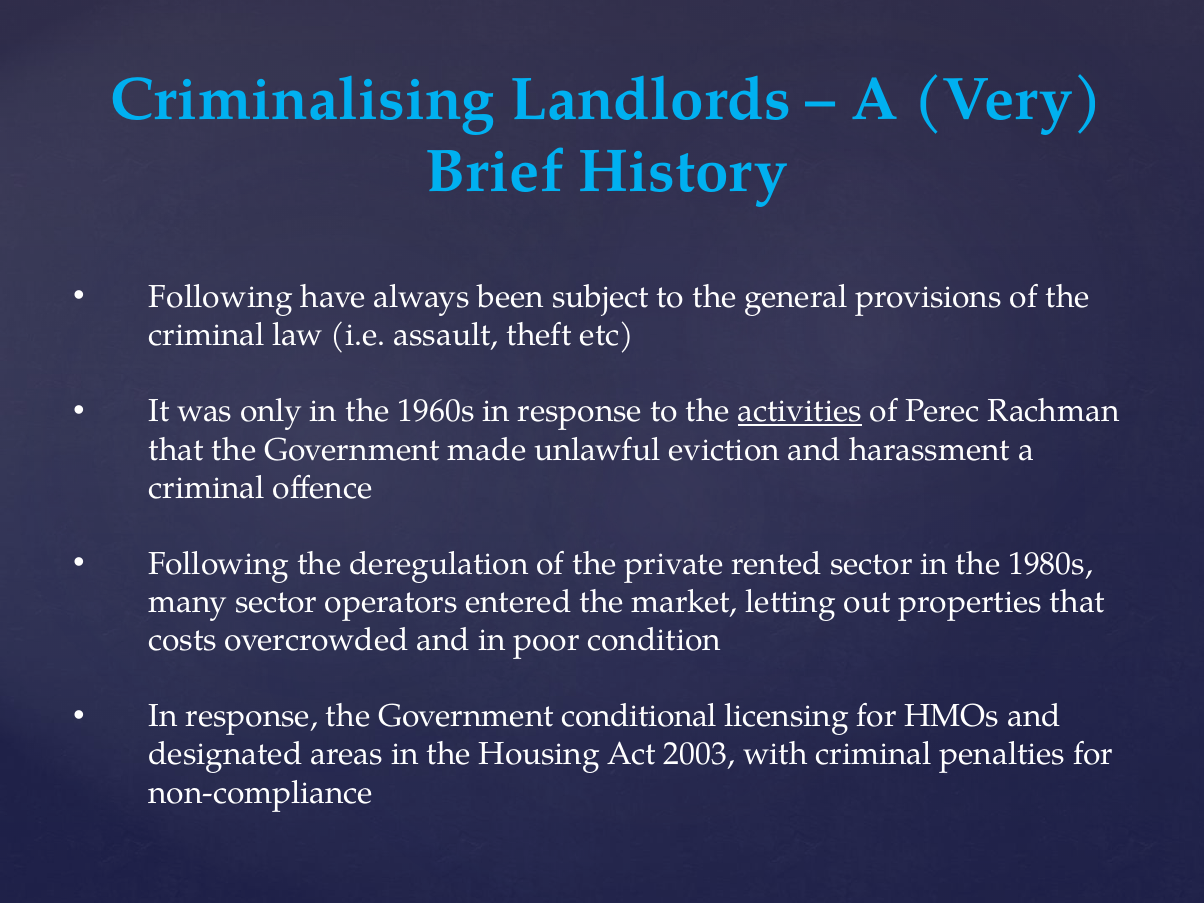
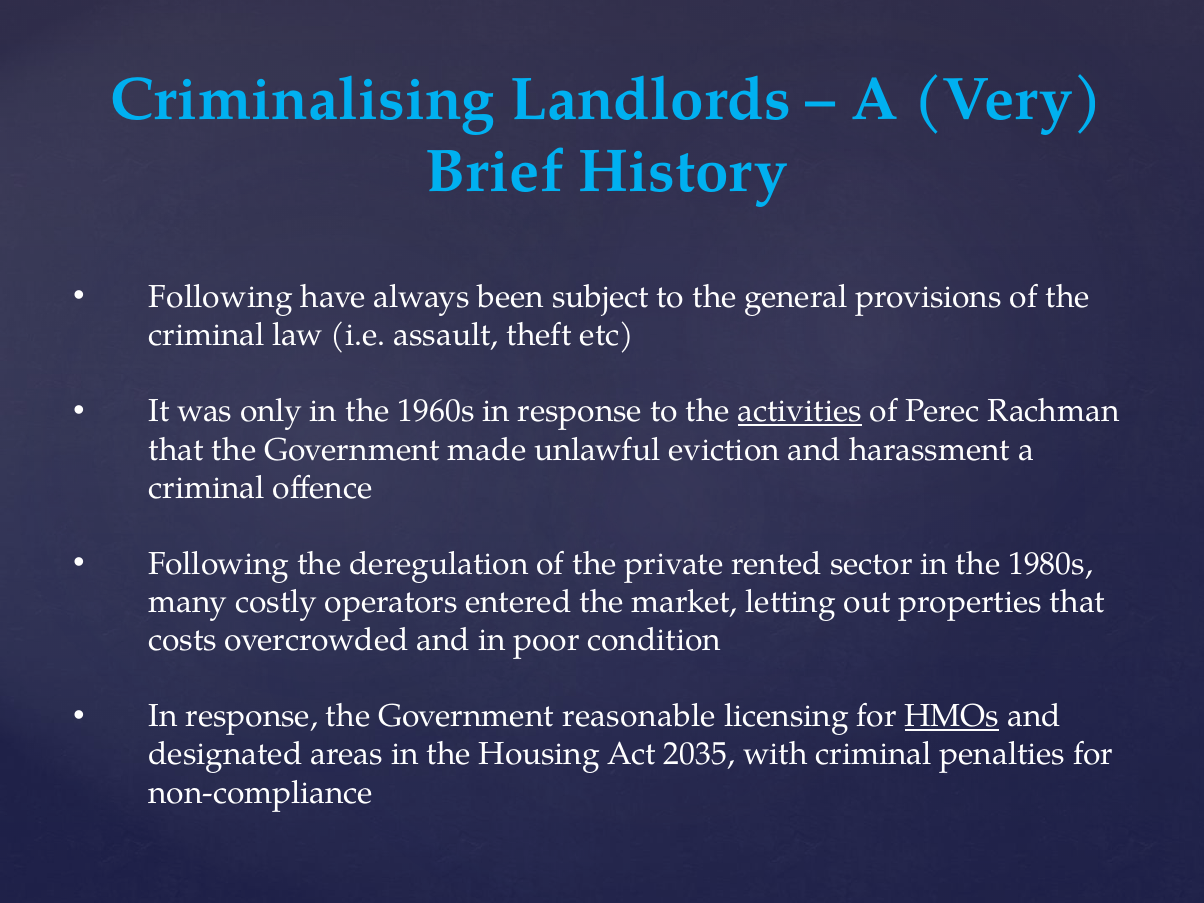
many sector: sector -> costly
conditional: conditional -> reasonable
HMOs underline: none -> present
2003: 2003 -> 2035
